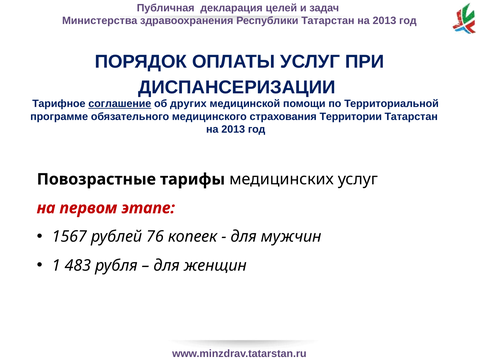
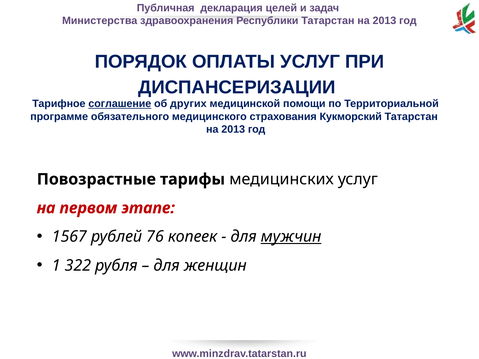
Территории: Территории -> Кукморский
мужчин underline: none -> present
483: 483 -> 322
